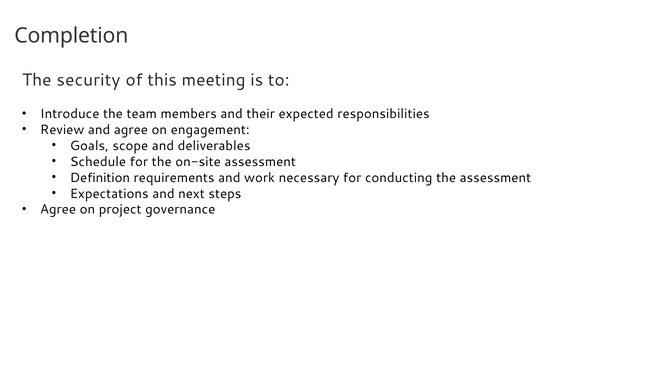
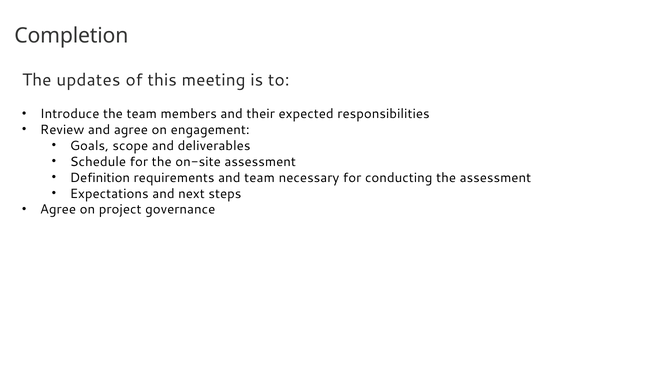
security: security -> updates
and work: work -> team
